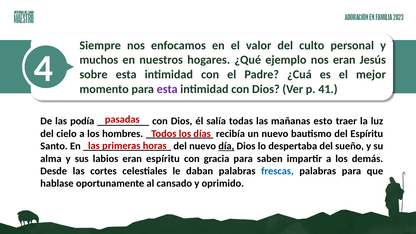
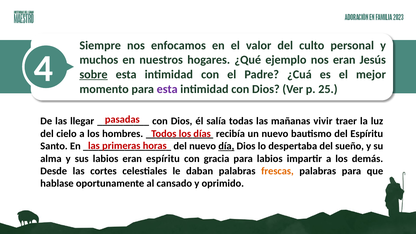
sobre underline: none -> present
41: 41 -> 25
podía: podía -> llegar
esto: esto -> vivir
para saben: saben -> labios
frescas colour: blue -> orange
